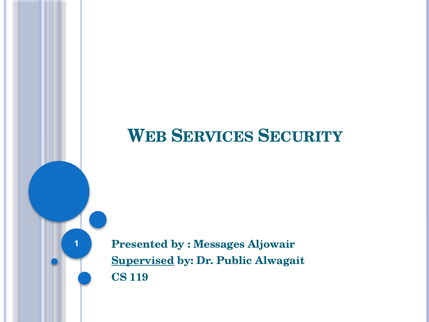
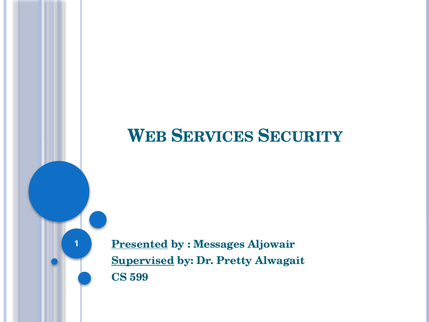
Presented underline: none -> present
Public: Public -> Pretty
119: 119 -> 599
